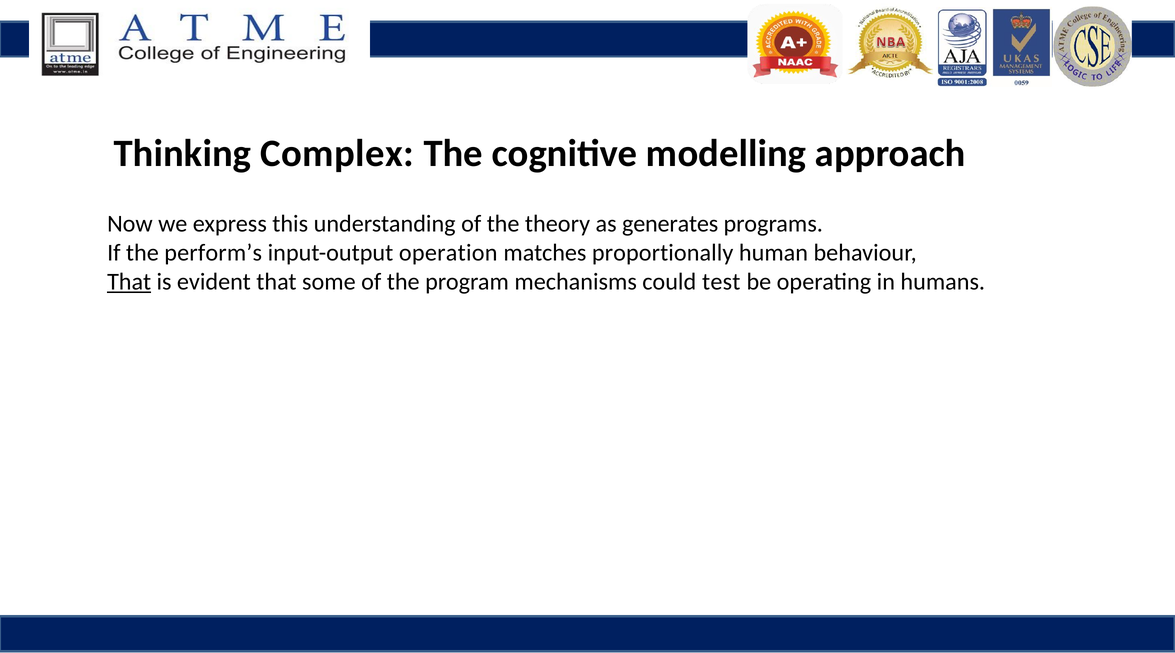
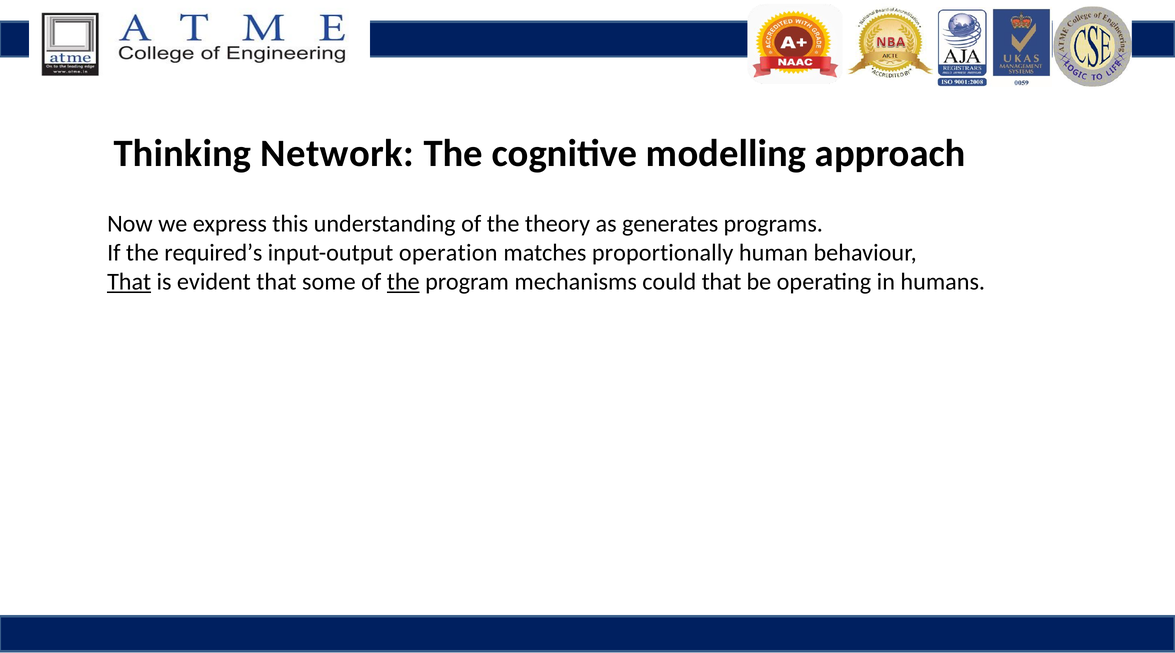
Complex: Complex -> Network
perform’s: perform’s -> required’s
the at (403, 282) underline: none -> present
could test: test -> that
